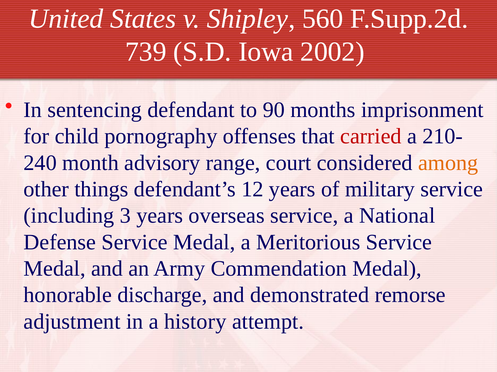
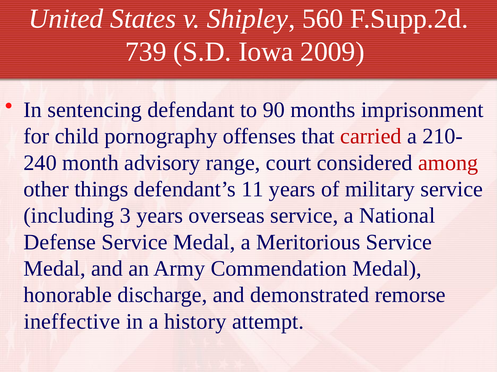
2002: 2002 -> 2009
among colour: orange -> red
12: 12 -> 11
adjustment: adjustment -> ineffective
